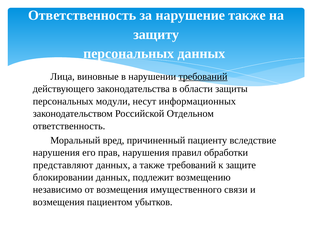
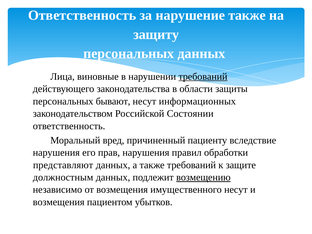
модули: модули -> бывают
Отдельном: Отдельном -> Состоянии
блокировании: блокировании -> должностным
возмещению underline: none -> present
имущественного связи: связи -> несут
